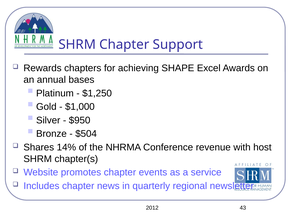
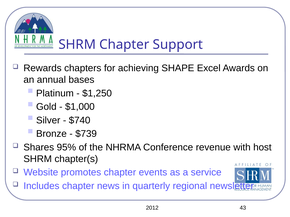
$950: $950 -> $740
$504: $504 -> $739
14%: 14% -> 95%
